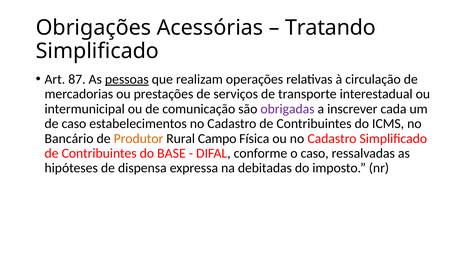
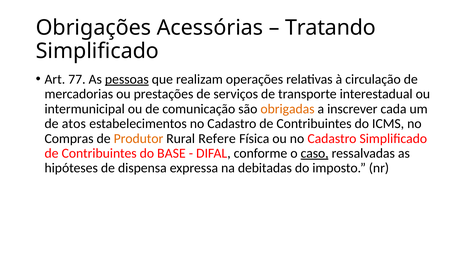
87: 87 -> 77
obrigadas colour: purple -> orange
de caso: caso -> atos
Bancário: Bancário -> Compras
Campo: Campo -> Refere
caso at (315, 153) underline: none -> present
